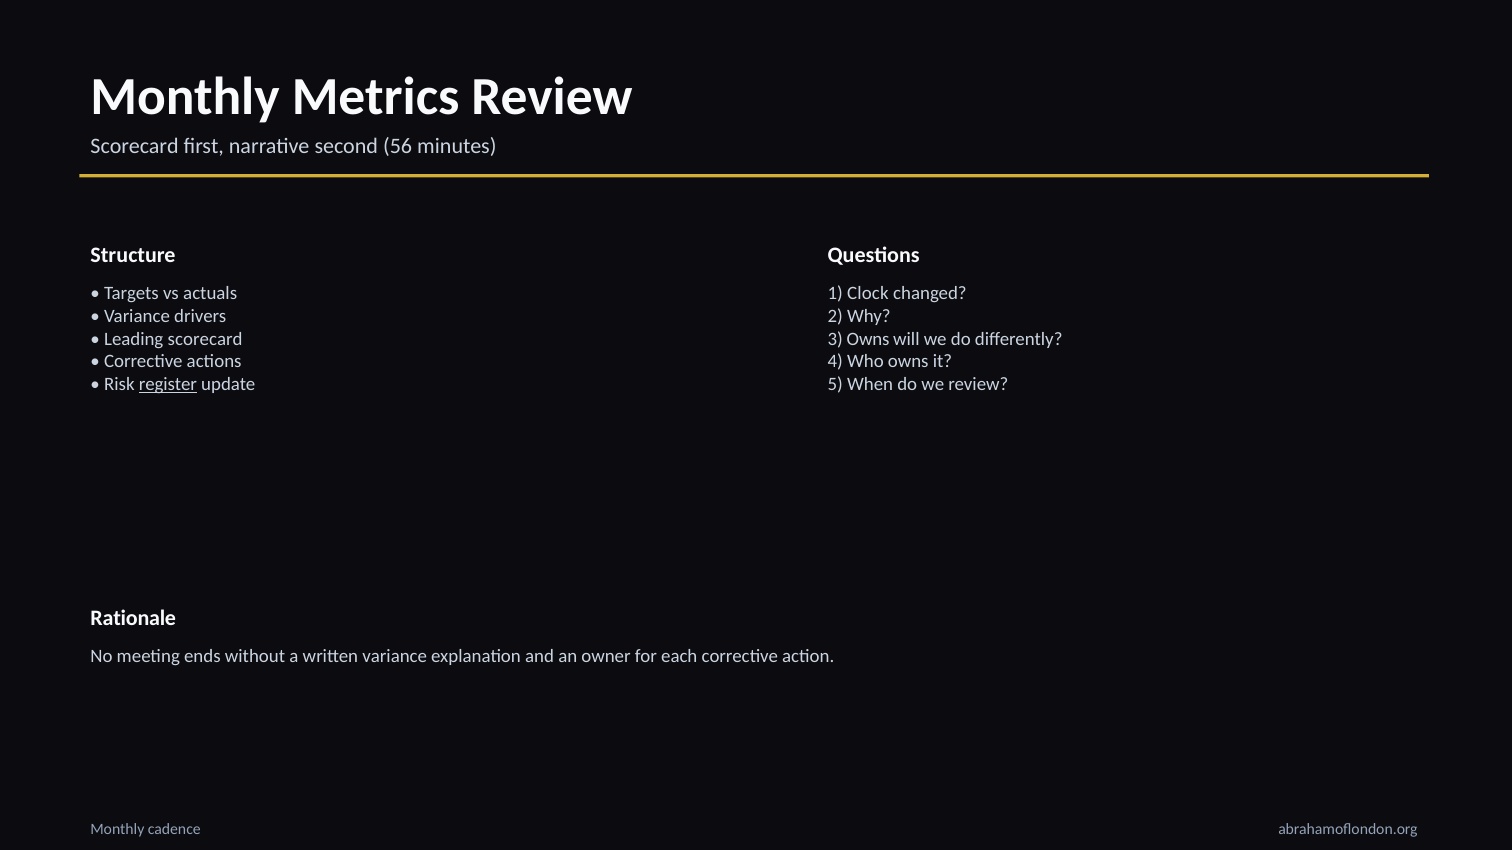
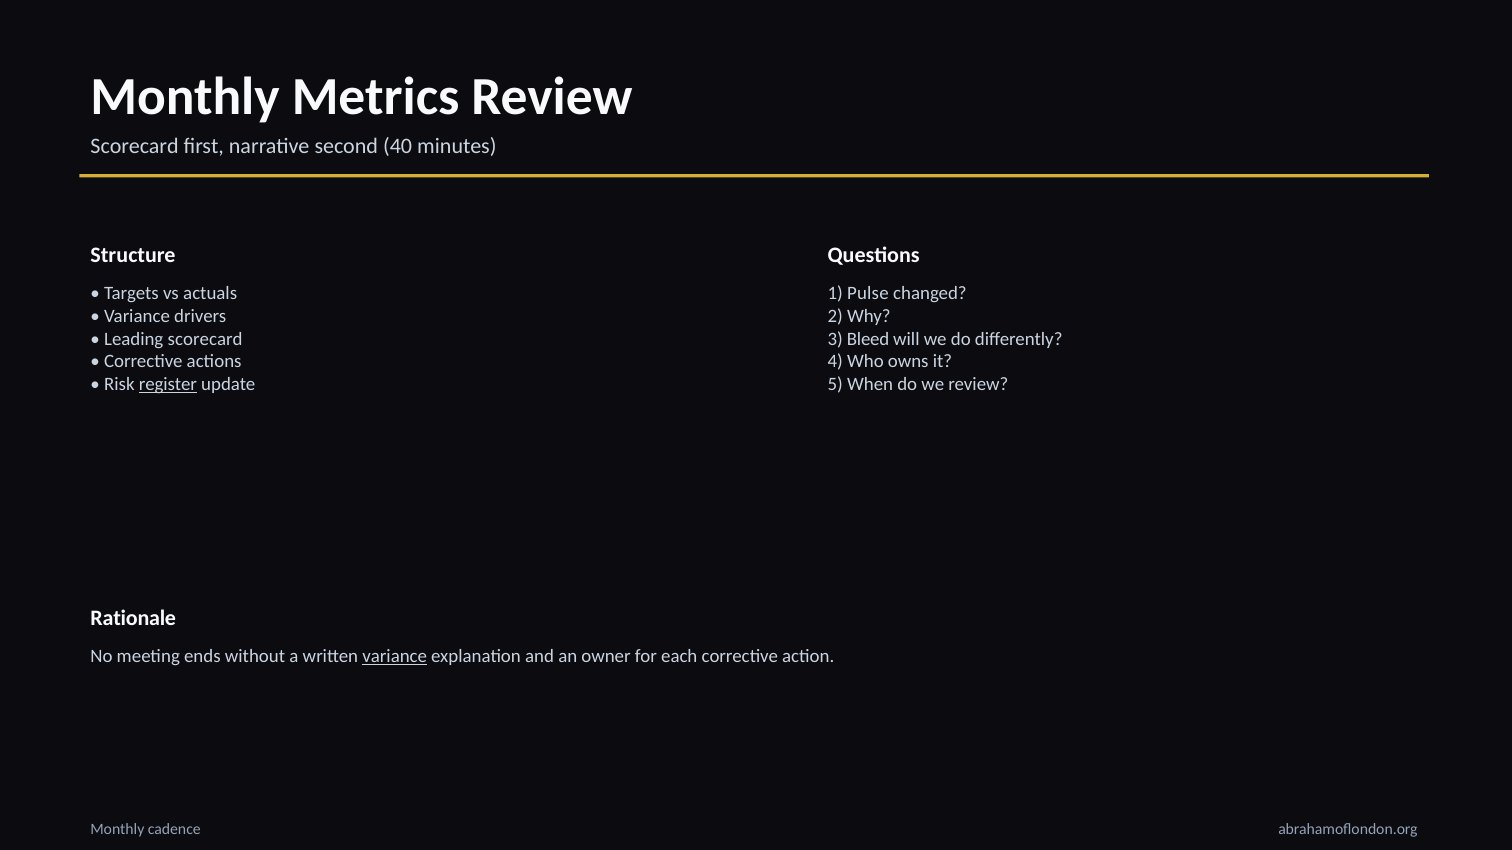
56: 56 -> 40
Clock: Clock -> Pulse
3 Owns: Owns -> Bleed
variance at (395, 657) underline: none -> present
